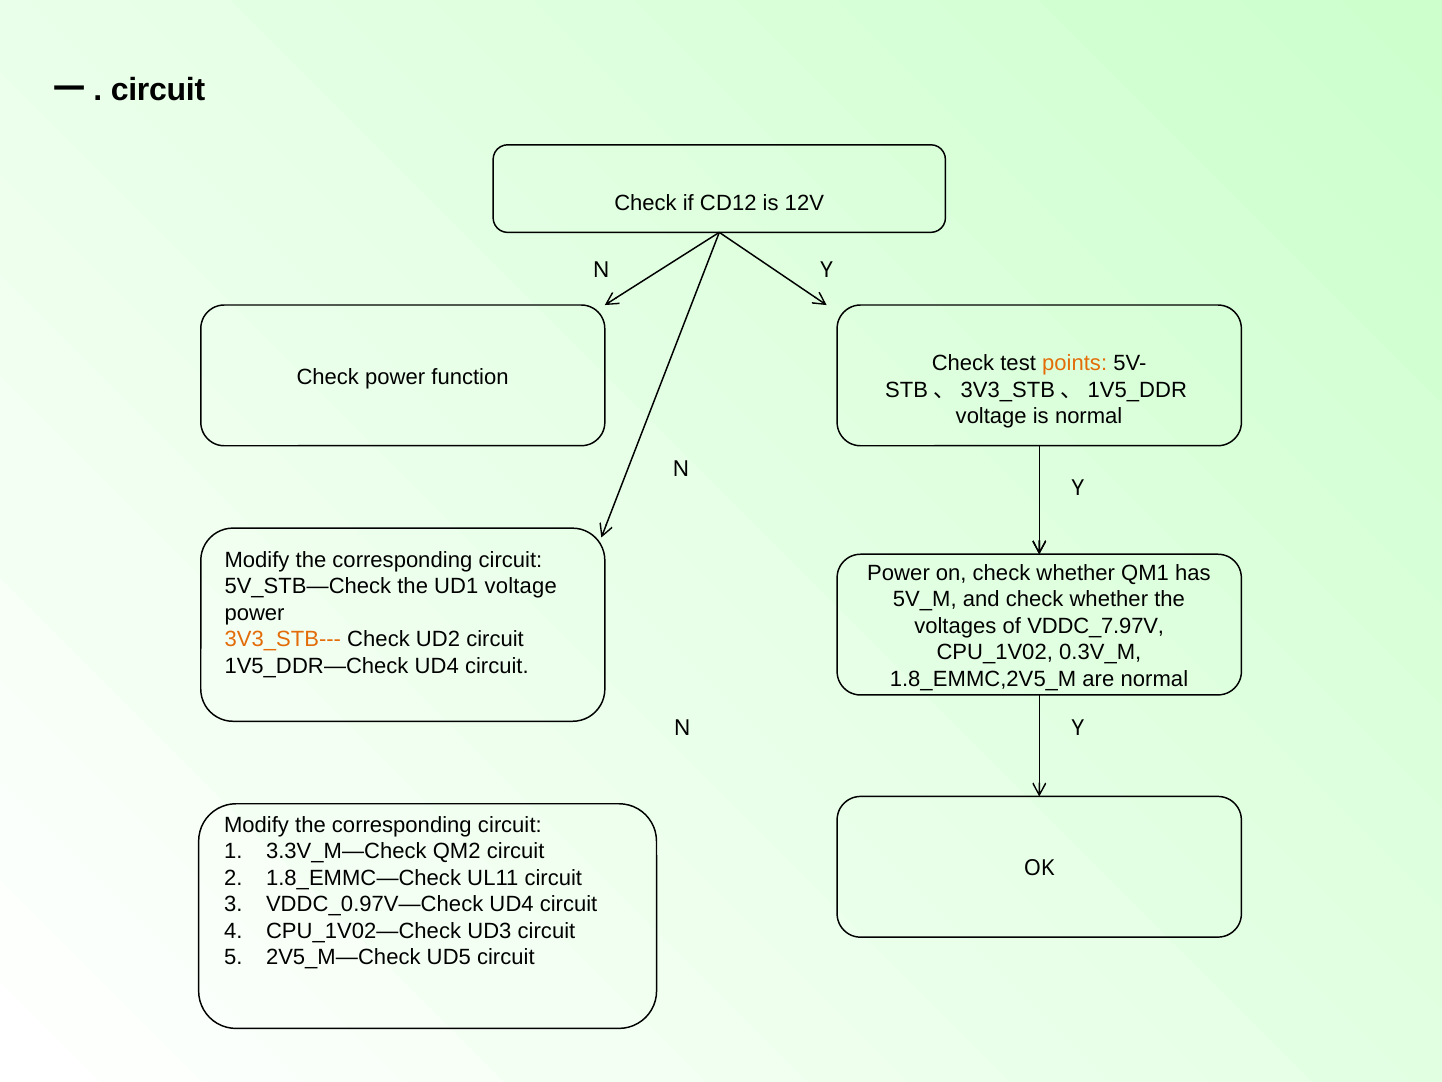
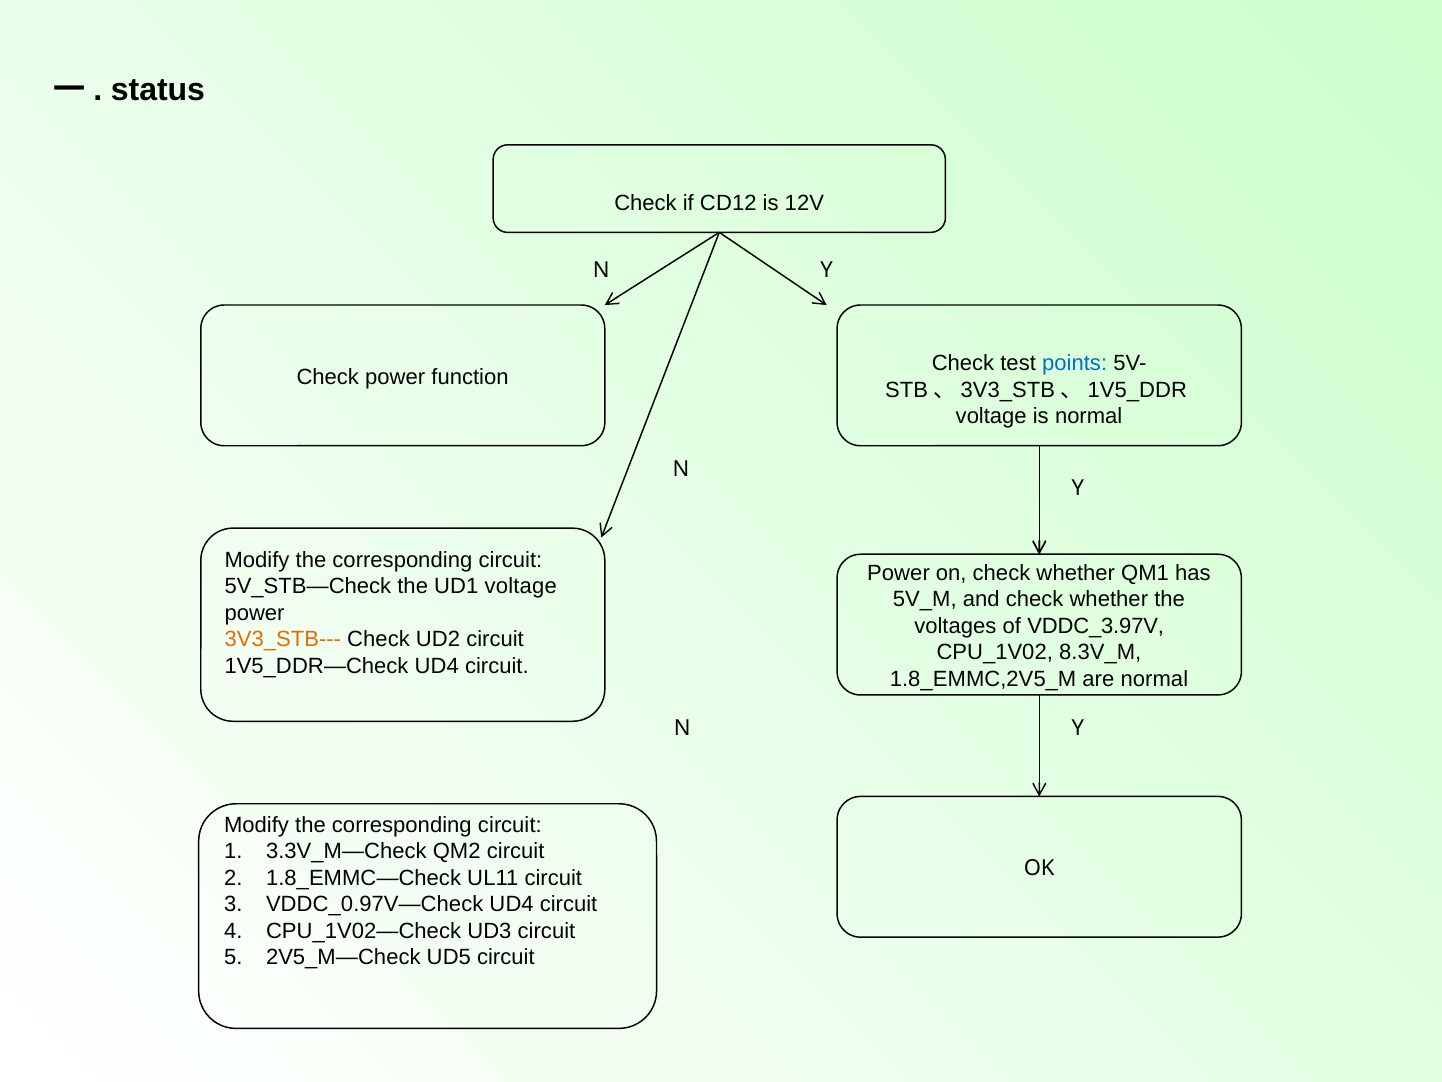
circuit at (158, 90): circuit -> status
points colour: orange -> blue
VDDC_7.97V: VDDC_7.97V -> VDDC_3.97V
0.3V_M: 0.3V_M -> 8.3V_M
